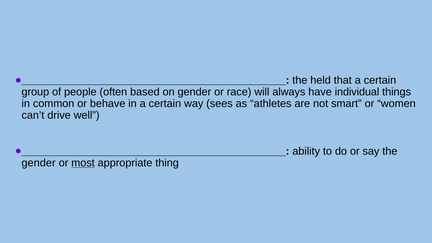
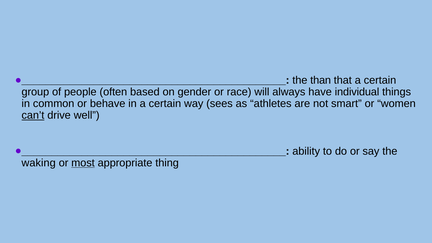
held: held -> than
can’t underline: none -> present
gender at (39, 163): gender -> waking
